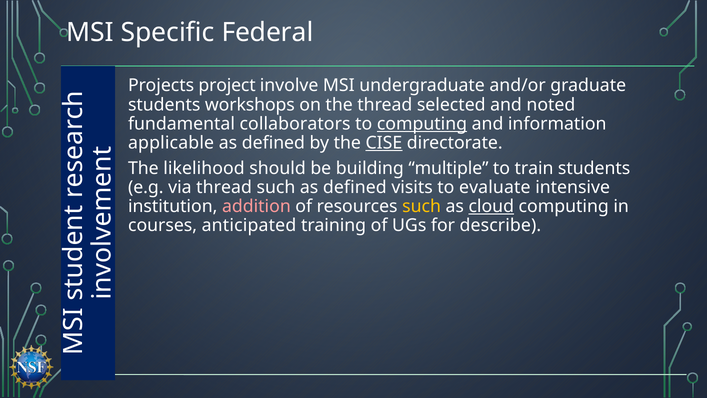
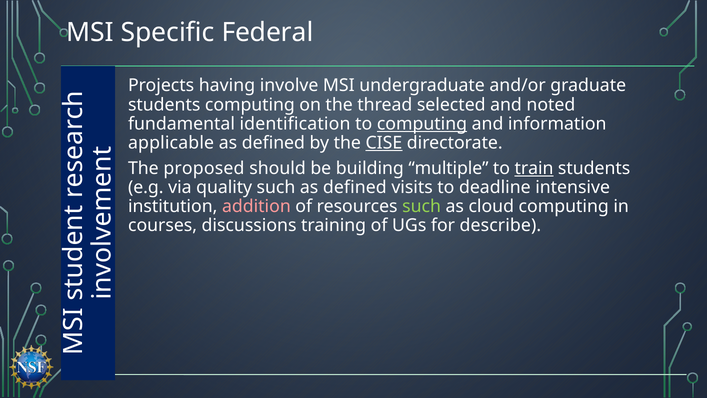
project: project -> having
students workshops: workshops -> computing
collaborators: collaborators -> identification
likelihood: likelihood -> proposed
train underline: none -> present
via thread: thread -> quality
evaluate: evaluate -> deadline
such at (422, 206) colour: yellow -> light green
cloud underline: present -> none
anticipated: anticipated -> discussions
